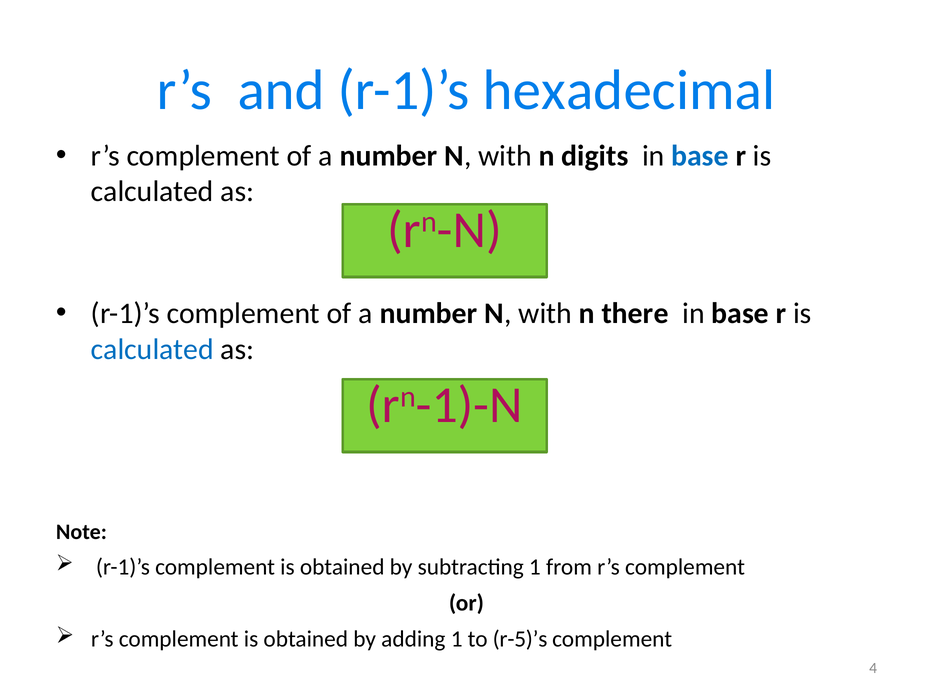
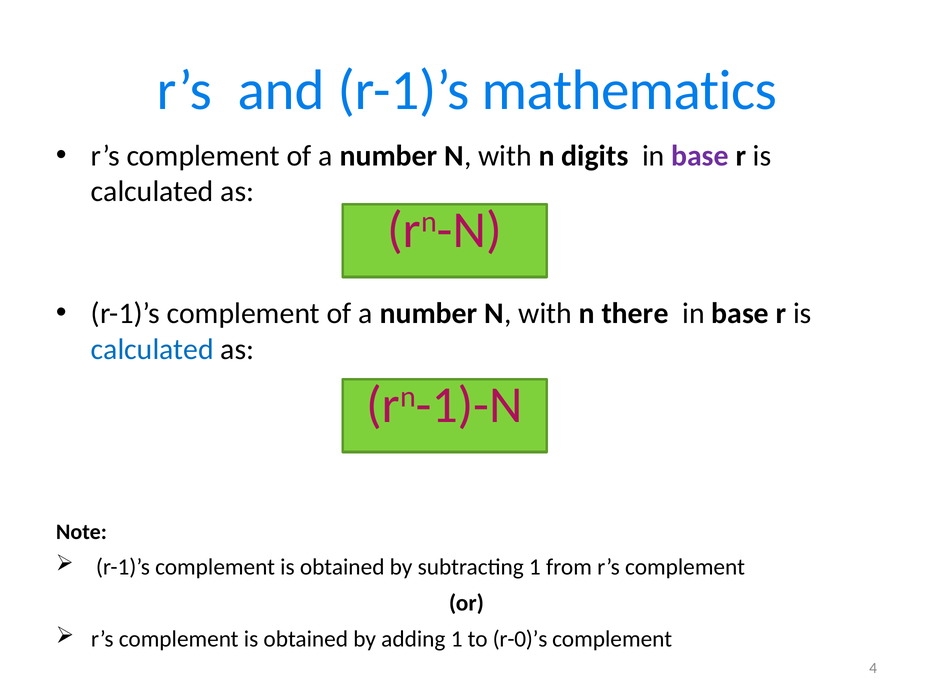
hexadecimal: hexadecimal -> mathematics
base at (700, 156) colour: blue -> purple
r-5)’s: r-5)’s -> r-0)’s
